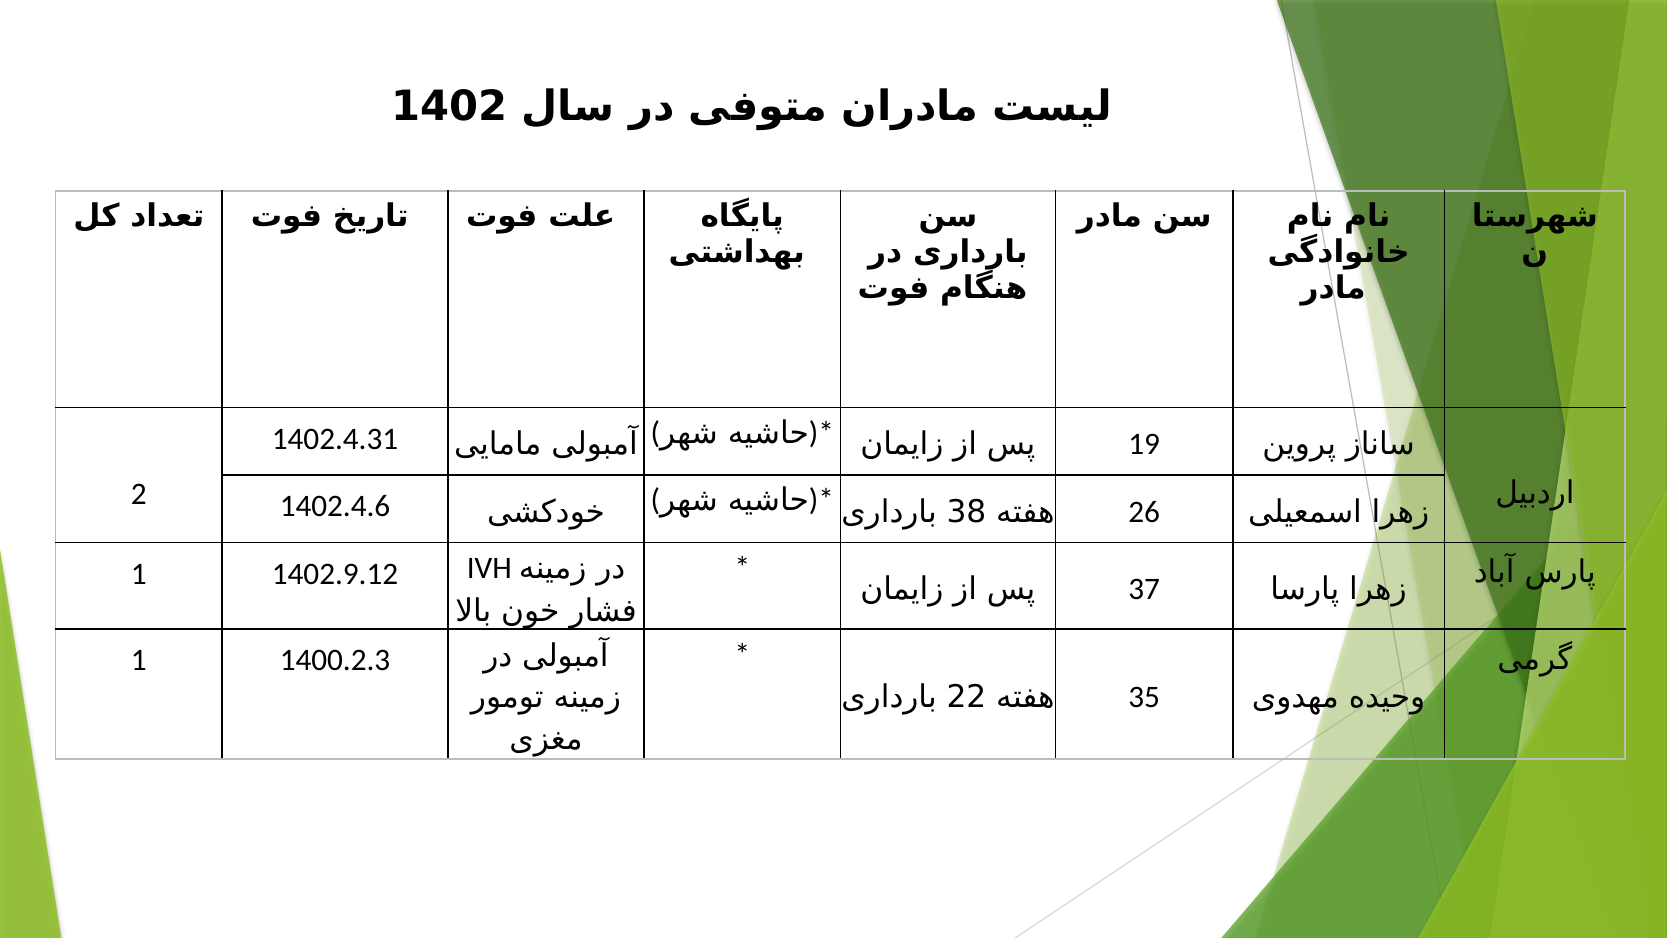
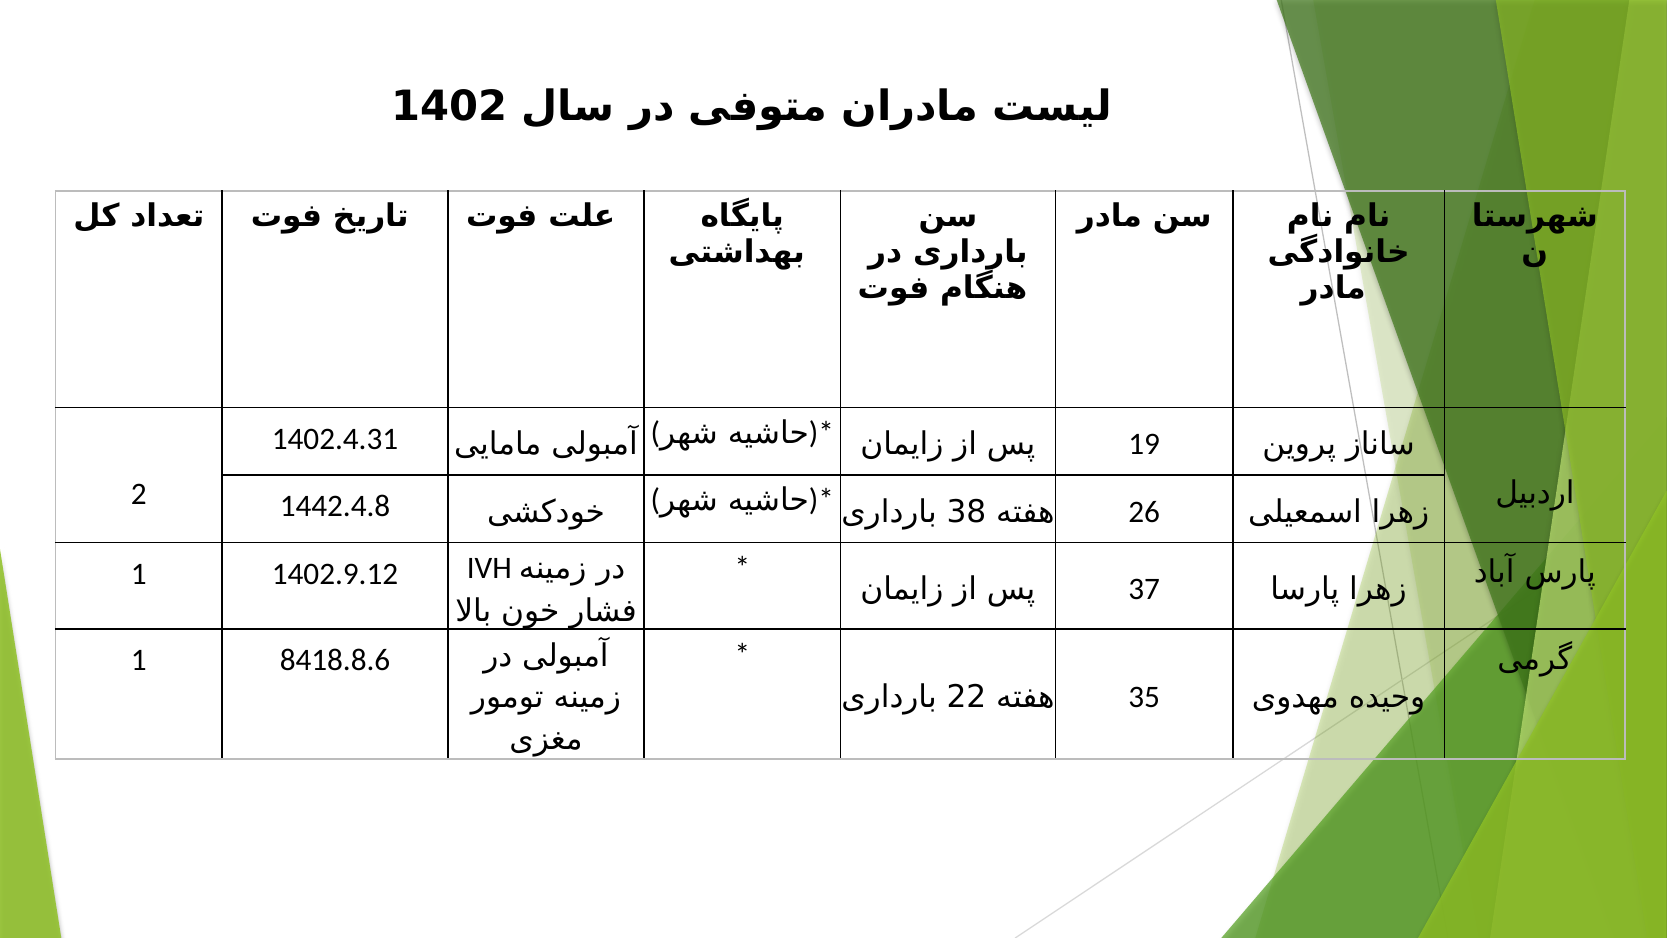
1402.4.6: 1402.4.6 -> 1442.4.8
1400.2.3: 1400.2.3 -> 8418.8.6
